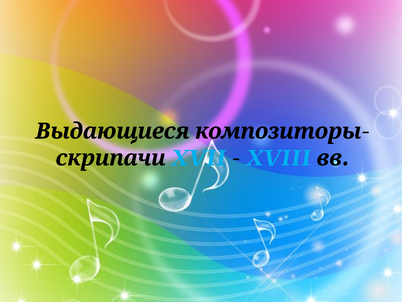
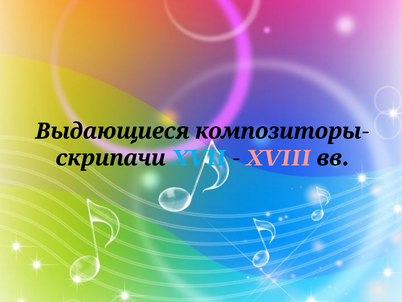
XVIII colour: light blue -> pink
